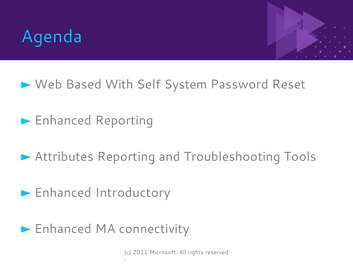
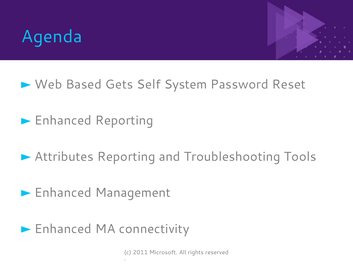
With: With -> Gets
Introductory: Introductory -> Management
